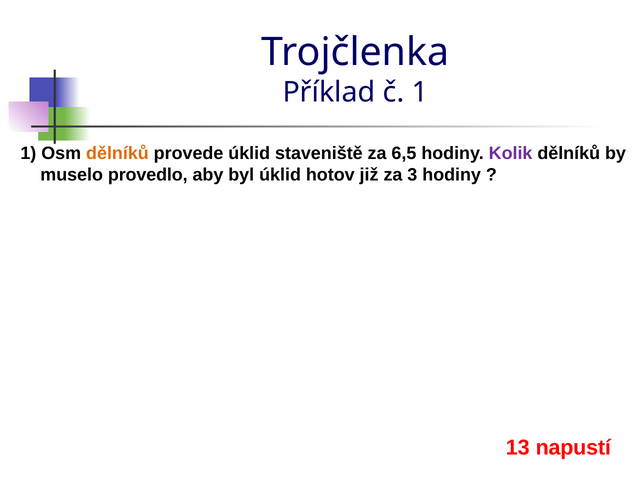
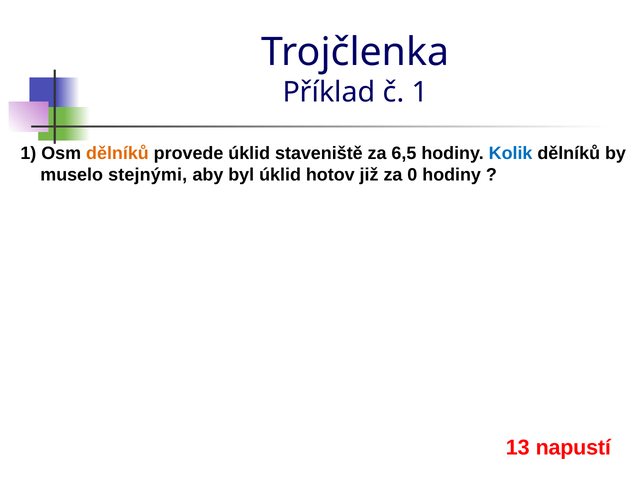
Kolik colour: purple -> blue
provedlo: provedlo -> stejnými
3: 3 -> 0
